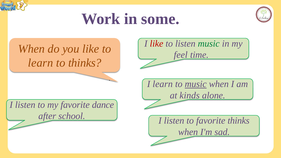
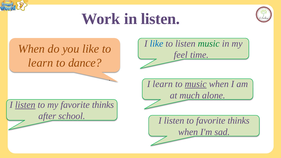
in some: some -> listen
like at (157, 44) colour: red -> blue
to thinks: thinks -> dance
kinds: kinds -> much
listen at (25, 105) underline: none -> present
my favorite dance: dance -> thinks
